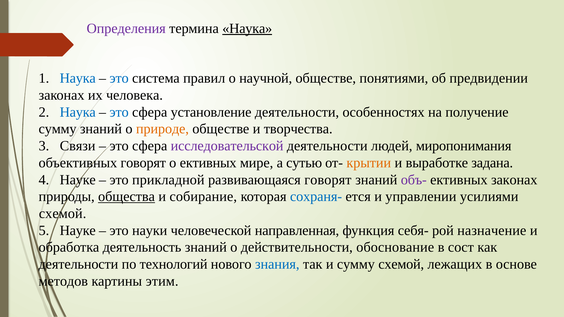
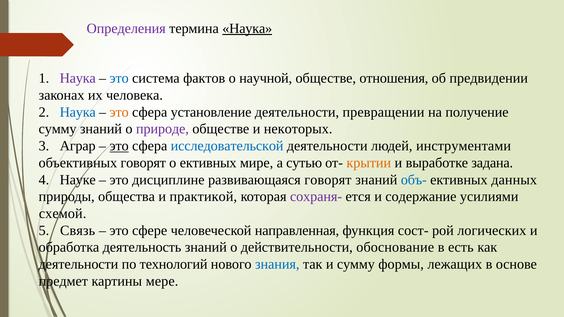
Наука at (78, 78) colour: blue -> purple
правил: правил -> фактов
понятиями: понятиями -> отношения
это at (119, 112) colour: blue -> orange
особенностях: особенностях -> превращении
природе colour: orange -> purple
творчества: творчества -> некоторых
Связи: Связи -> Аграр
это at (119, 146) underline: none -> present
исследовательской colour: purple -> blue
миропонимания: миропонимания -> инструментами
прикладной: прикладной -> дисциплине
объ- colour: purple -> blue
ективных законах: законах -> данных
общества underline: present -> none
собирание: собирание -> практикой
сохраня- colour: blue -> purple
управлении: управлении -> содержание
5 Науке: Науке -> Связь
науки: науки -> сфере
себя-: себя- -> сост-
назначение: назначение -> логических
сост: сост -> есть
сумму схемой: схемой -> формы
методов: методов -> предмет
этим: этим -> мере
